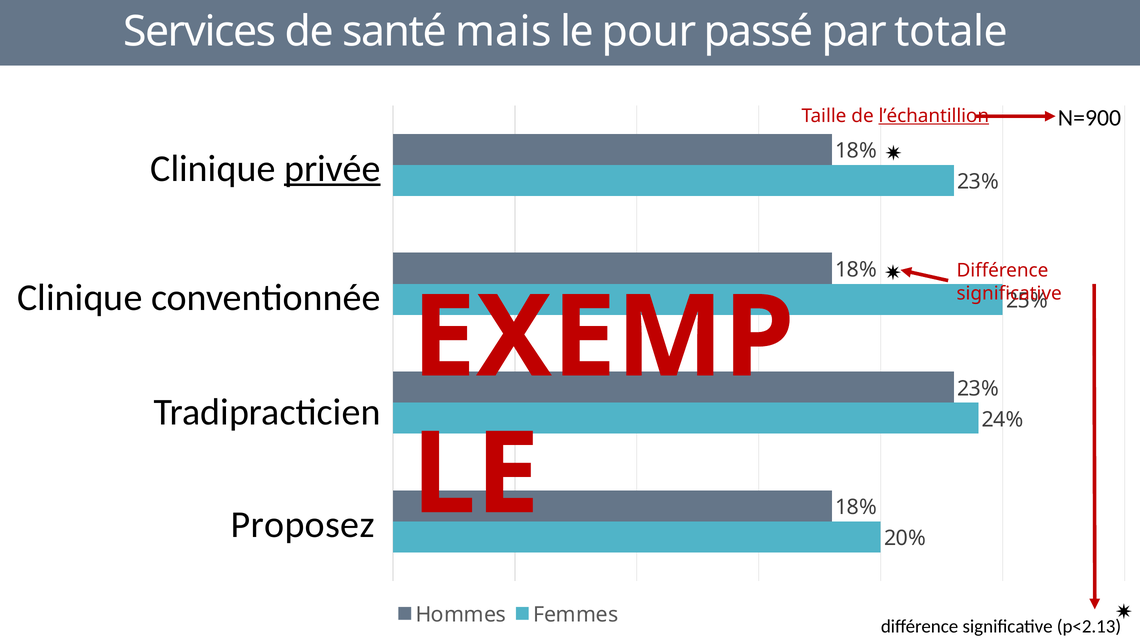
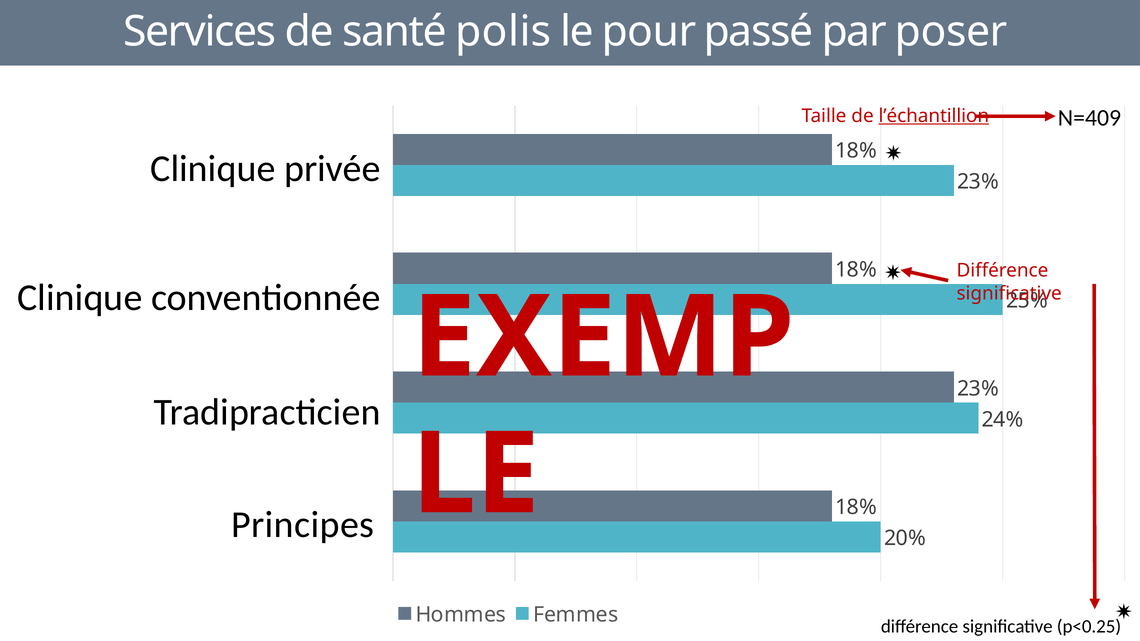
mais: mais -> polis
totale: totale -> poser
N=900: N=900 -> N=409
privée underline: present -> none
Proposez: Proposez -> Principes
p<2.13: p<2.13 -> p<0.25
